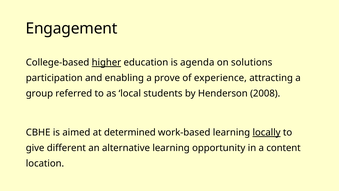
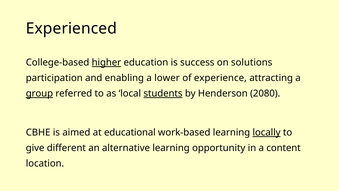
Engagement: Engagement -> Experienced
agenda: agenda -> success
prove: prove -> lower
group underline: none -> present
students underline: none -> present
2008: 2008 -> 2080
determined: determined -> educational
